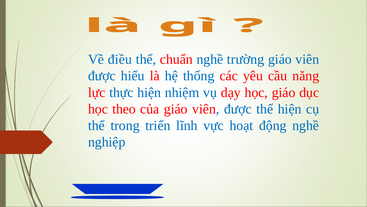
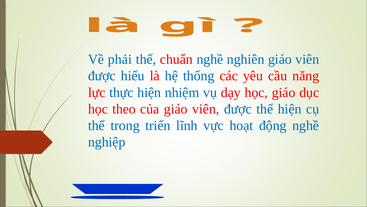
điều: điều -> phải
trường: trường -> nghiên
